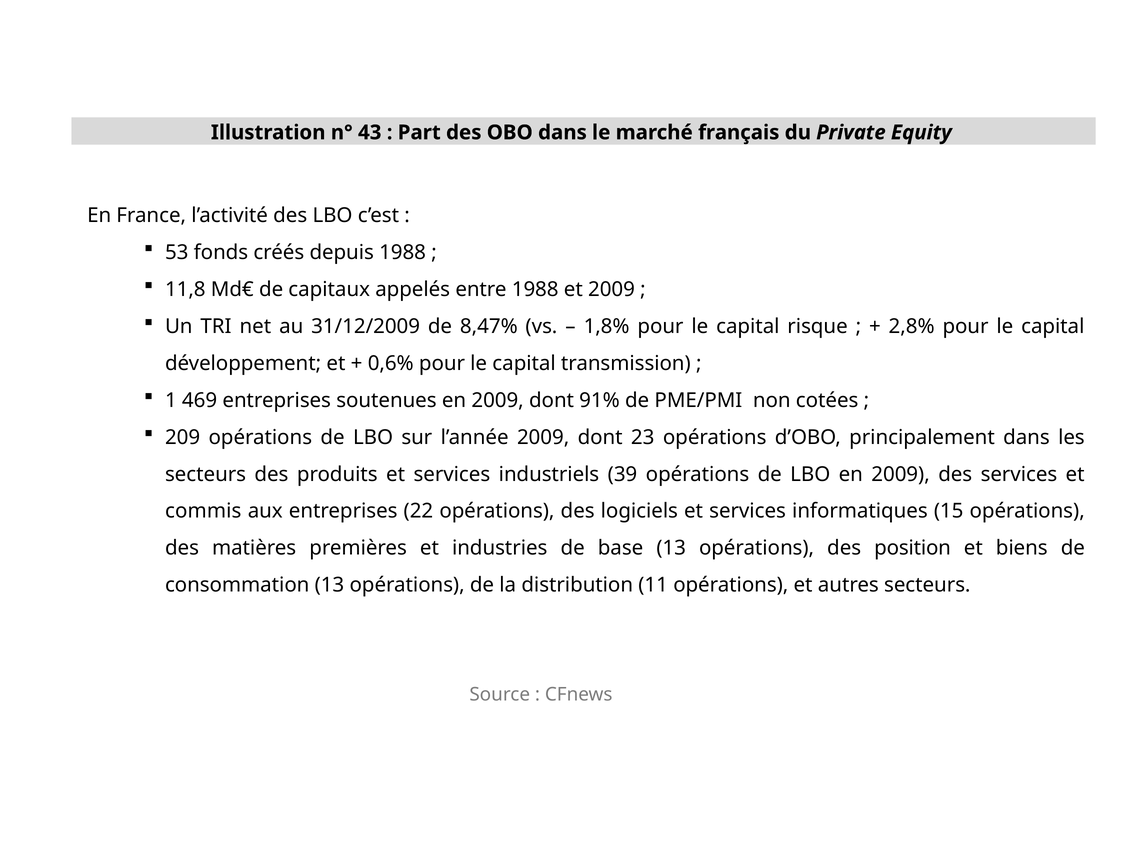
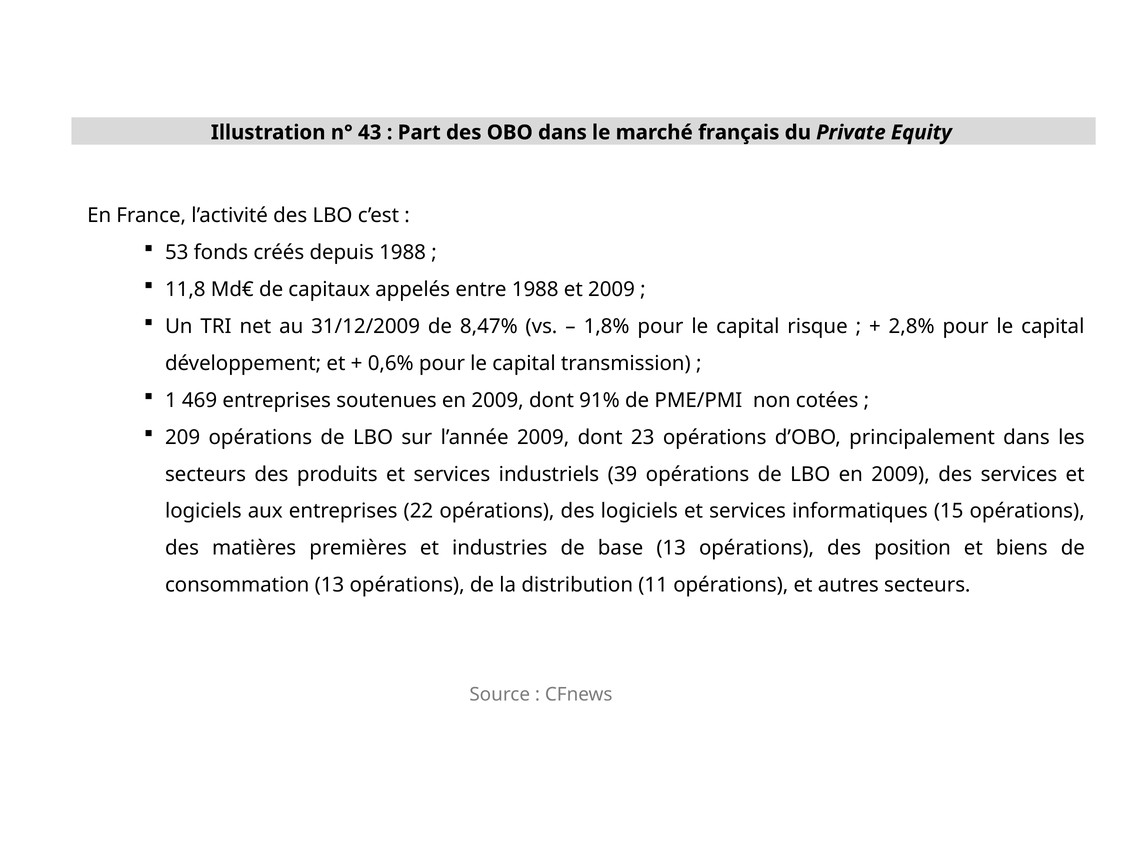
commis at (203, 511): commis -> logiciels
